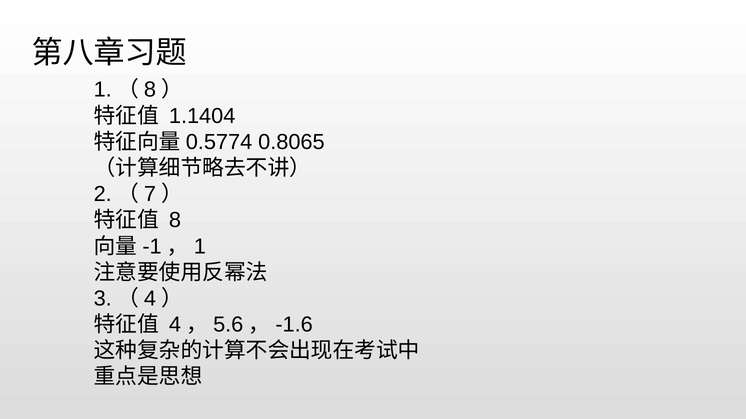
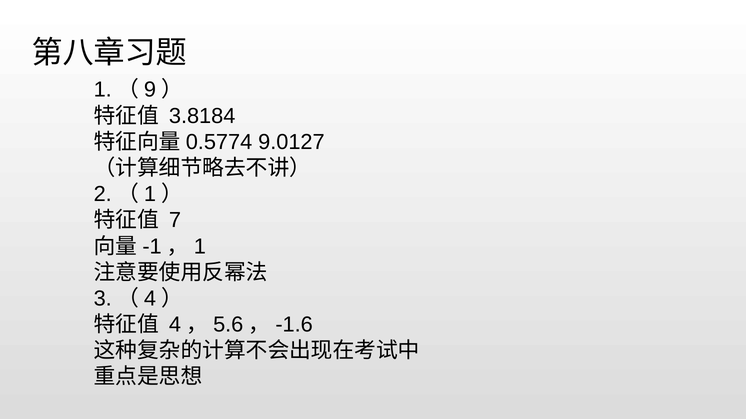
8 at (150, 90): 8 -> 9
1.1404: 1.1404 -> 3.8184
0.8065: 0.8065 -> 9.0127
7 at (150, 194): 7 -> 1
8 at (175, 221): 8 -> 7
